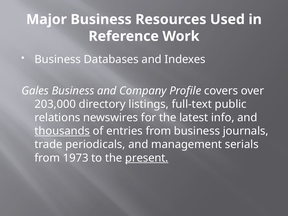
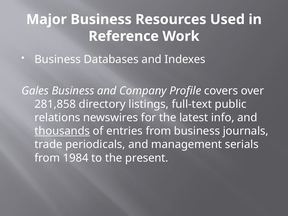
203,000: 203,000 -> 281,858
1973: 1973 -> 1984
present underline: present -> none
